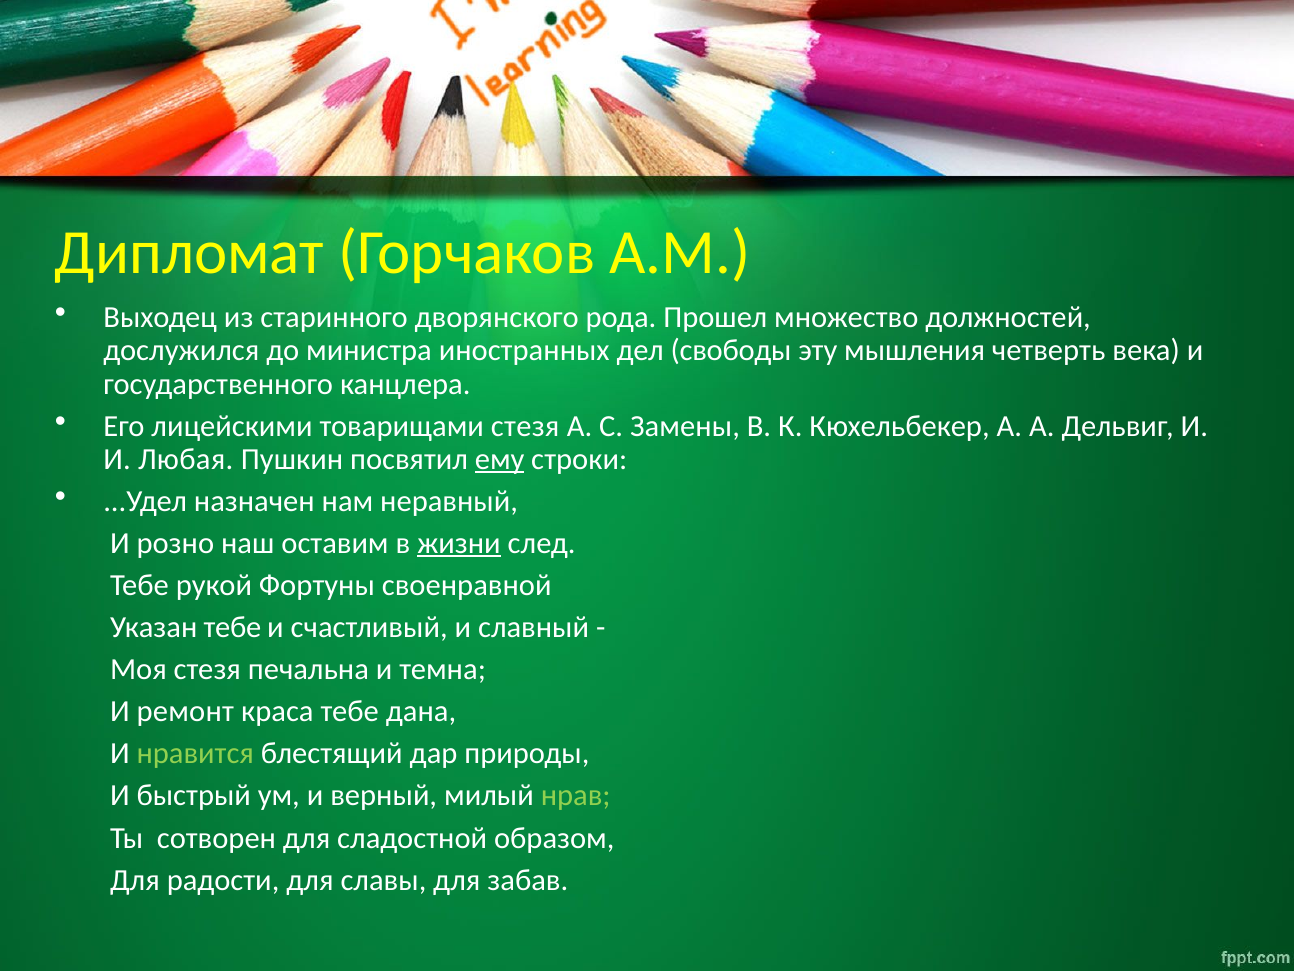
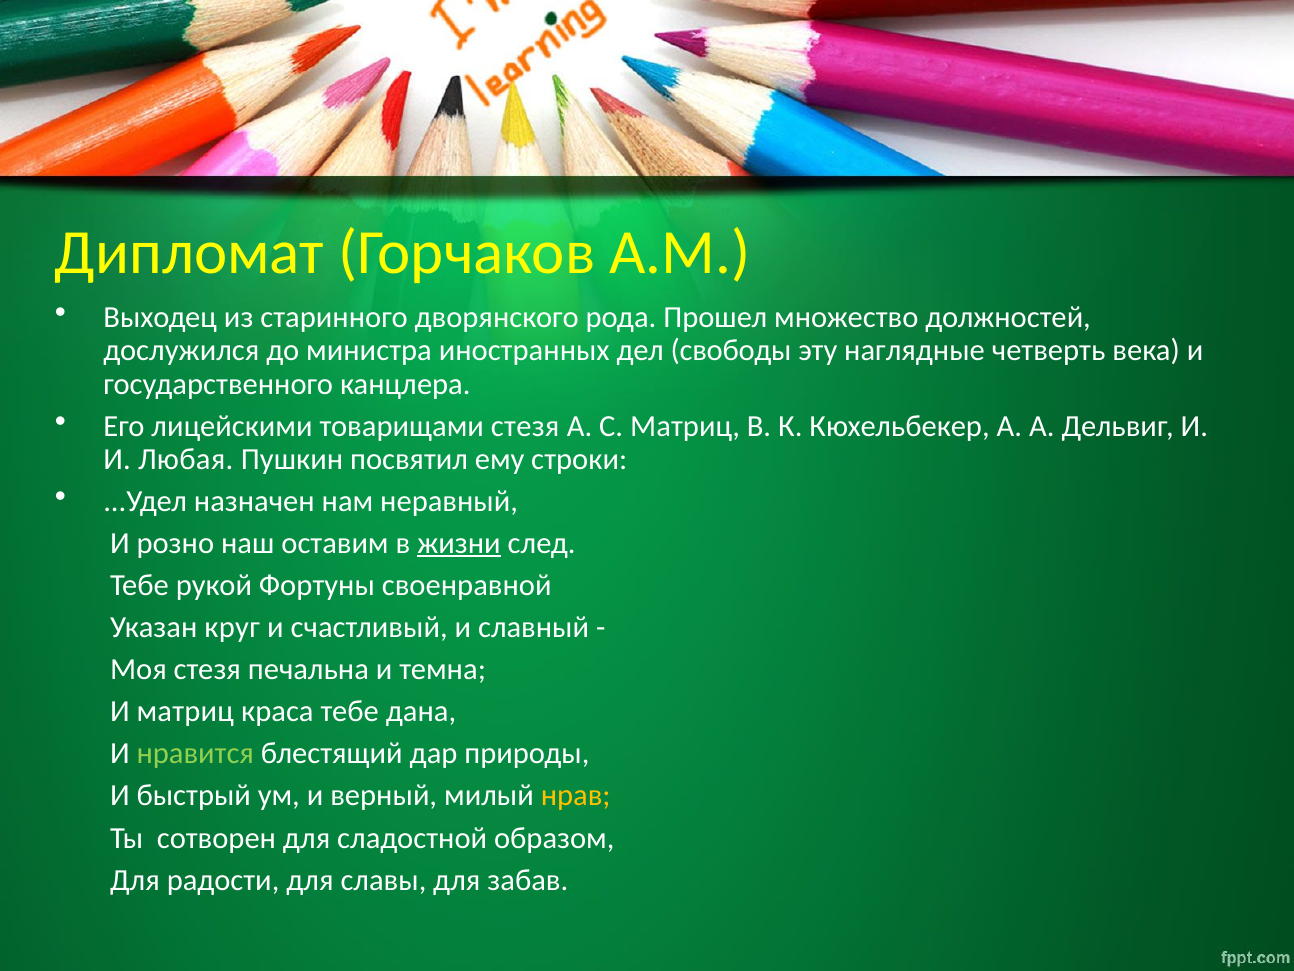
мышления: мышления -> наглядные
С Замены: Замены -> Матриц
ему underline: present -> none
Указан тебе: тебе -> круг
И ремонт: ремонт -> матриц
нрав colour: light green -> yellow
